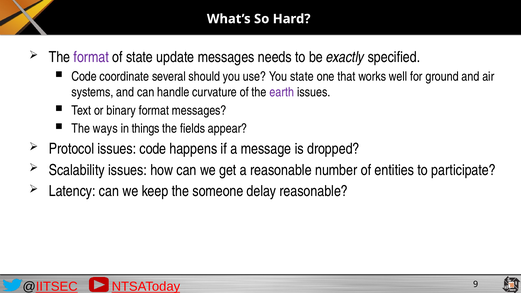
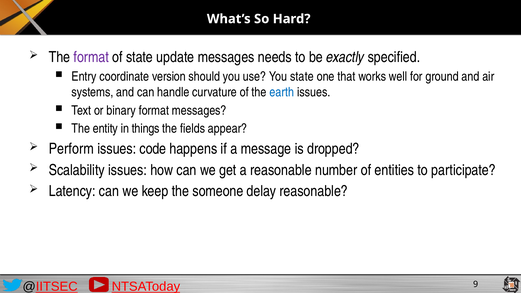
Code at (84, 77): Code -> Entry
several: several -> version
earth colour: purple -> blue
ways: ways -> entity
Protocol: Protocol -> Perform
